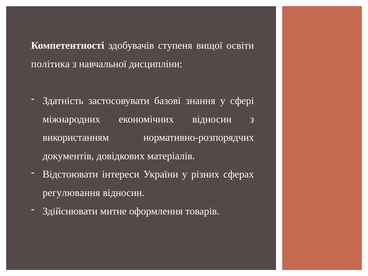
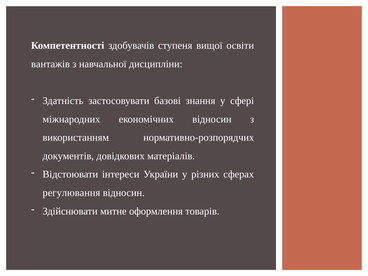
політика: політика -> вантажів
